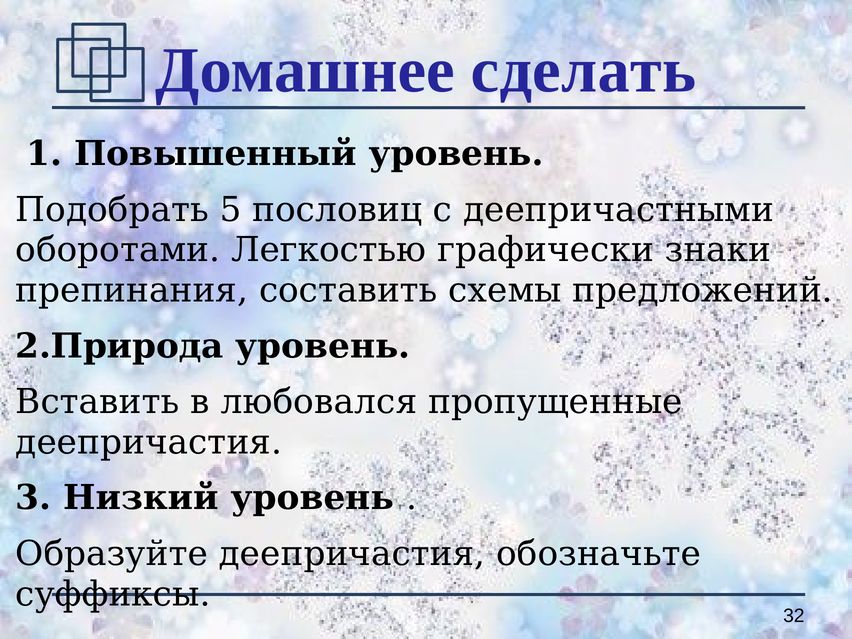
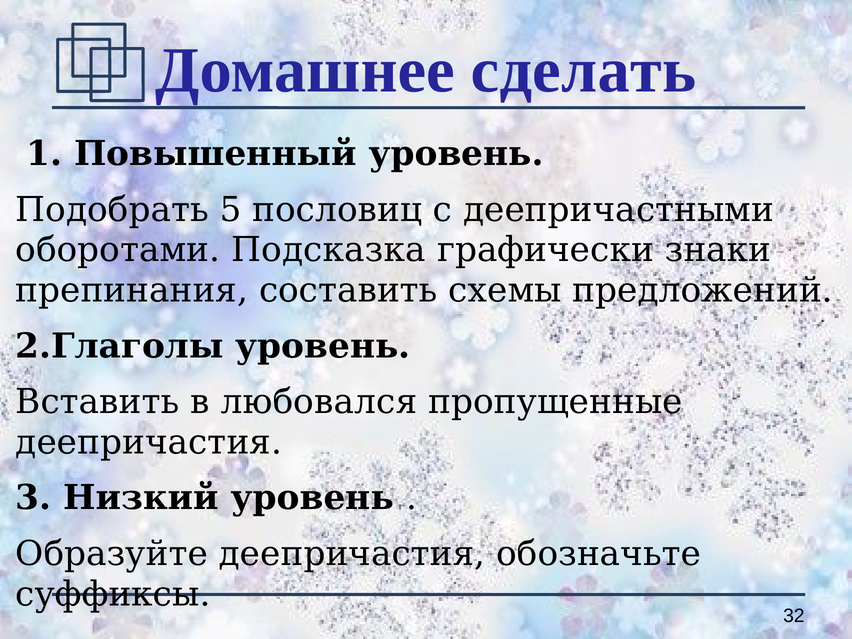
Легкостью: Легкостью -> Подсказка
2.Природа: 2.Природа -> 2.Глаголы
